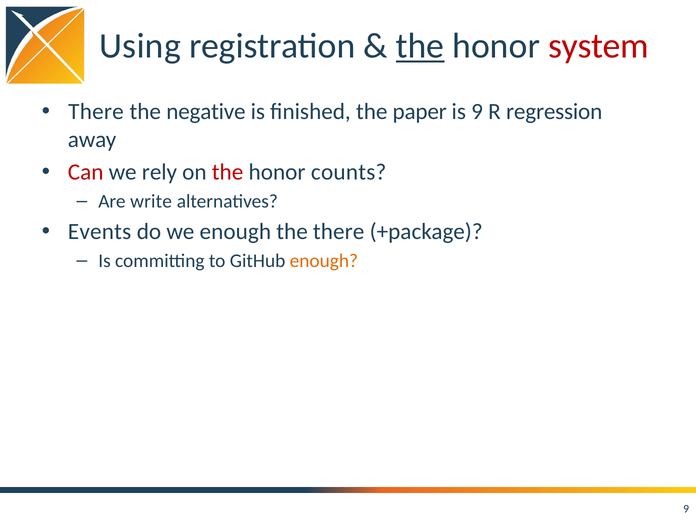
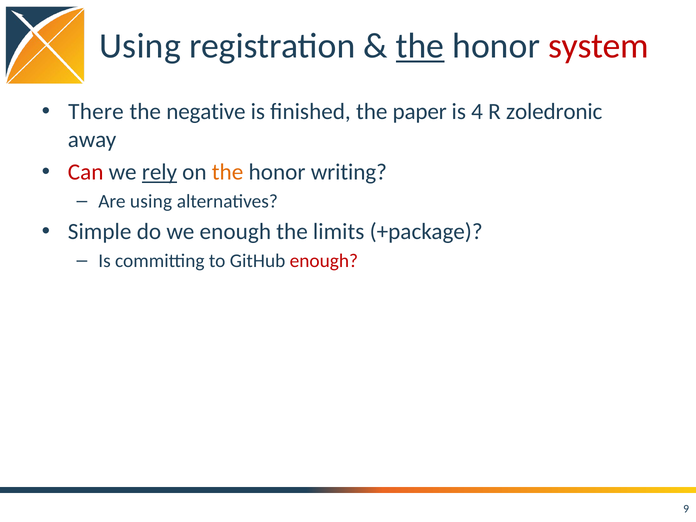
is 9: 9 -> 4
regression: regression -> zoledronic
rely underline: none -> present
the at (228, 172) colour: red -> orange
counts: counts -> writing
Are write: write -> using
Events: Events -> Simple
the there: there -> limits
enough at (324, 261) colour: orange -> red
